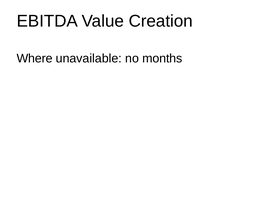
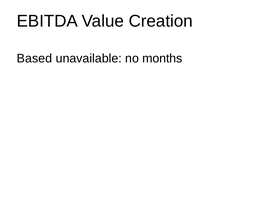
Where: Where -> Based
